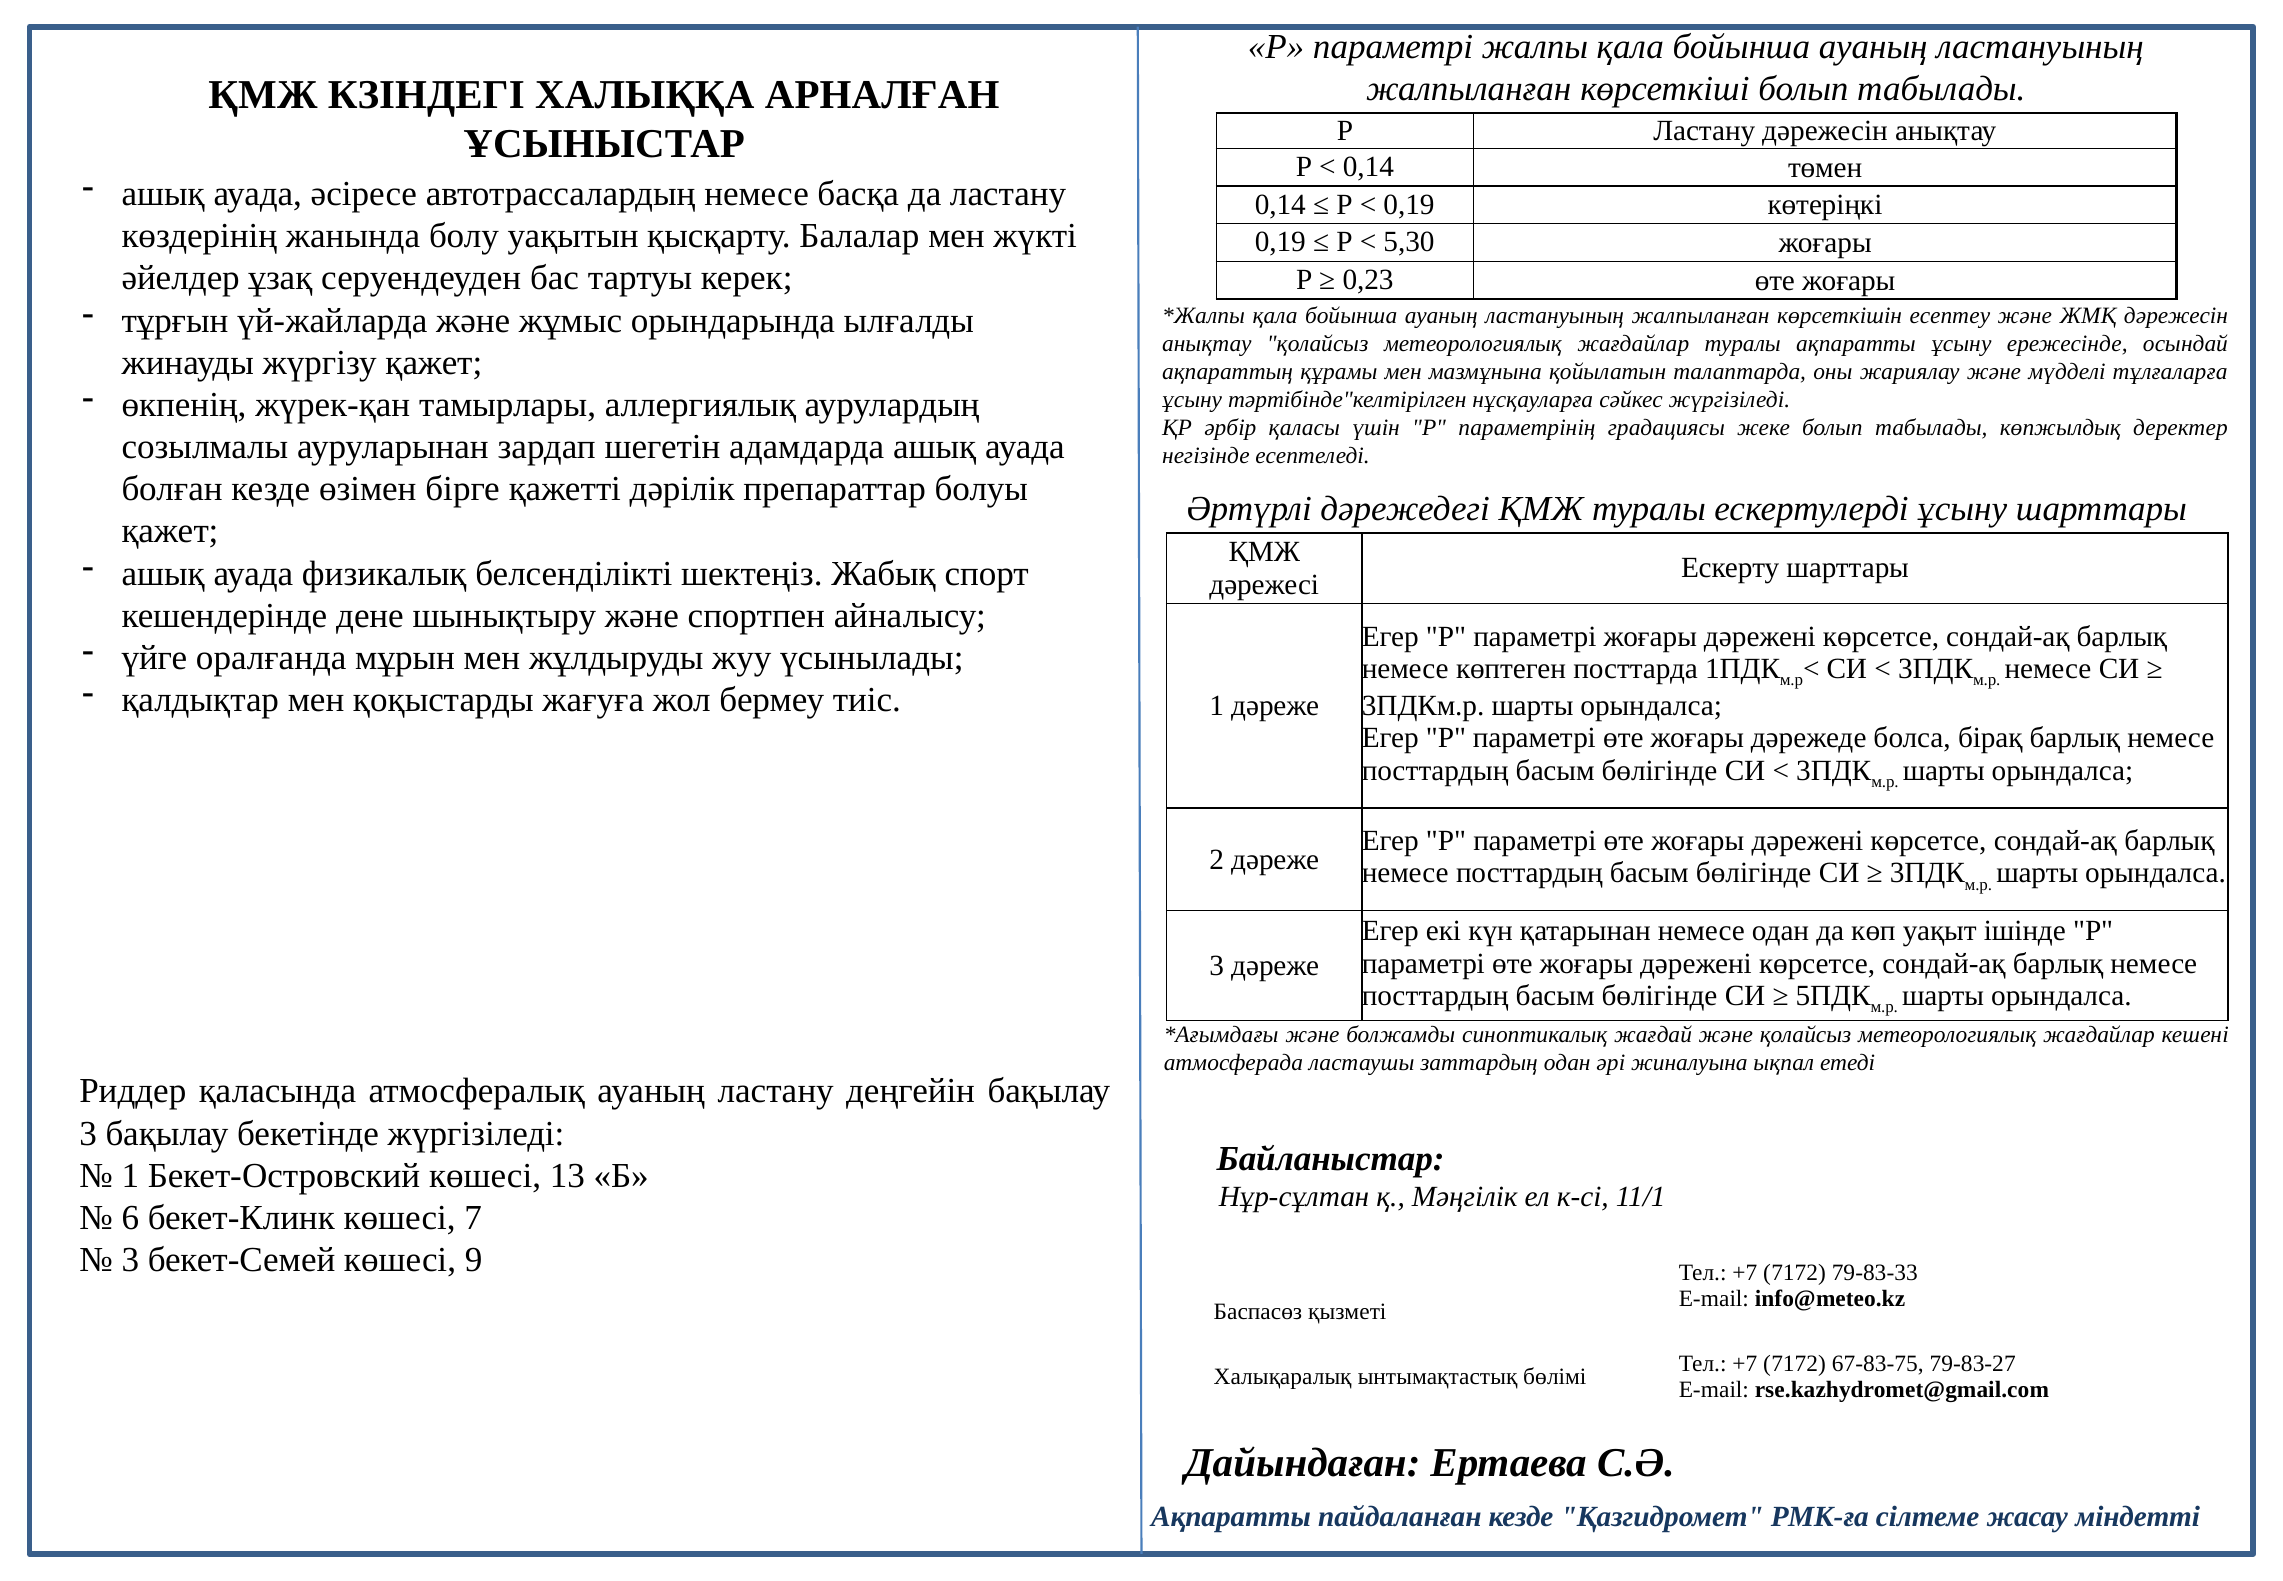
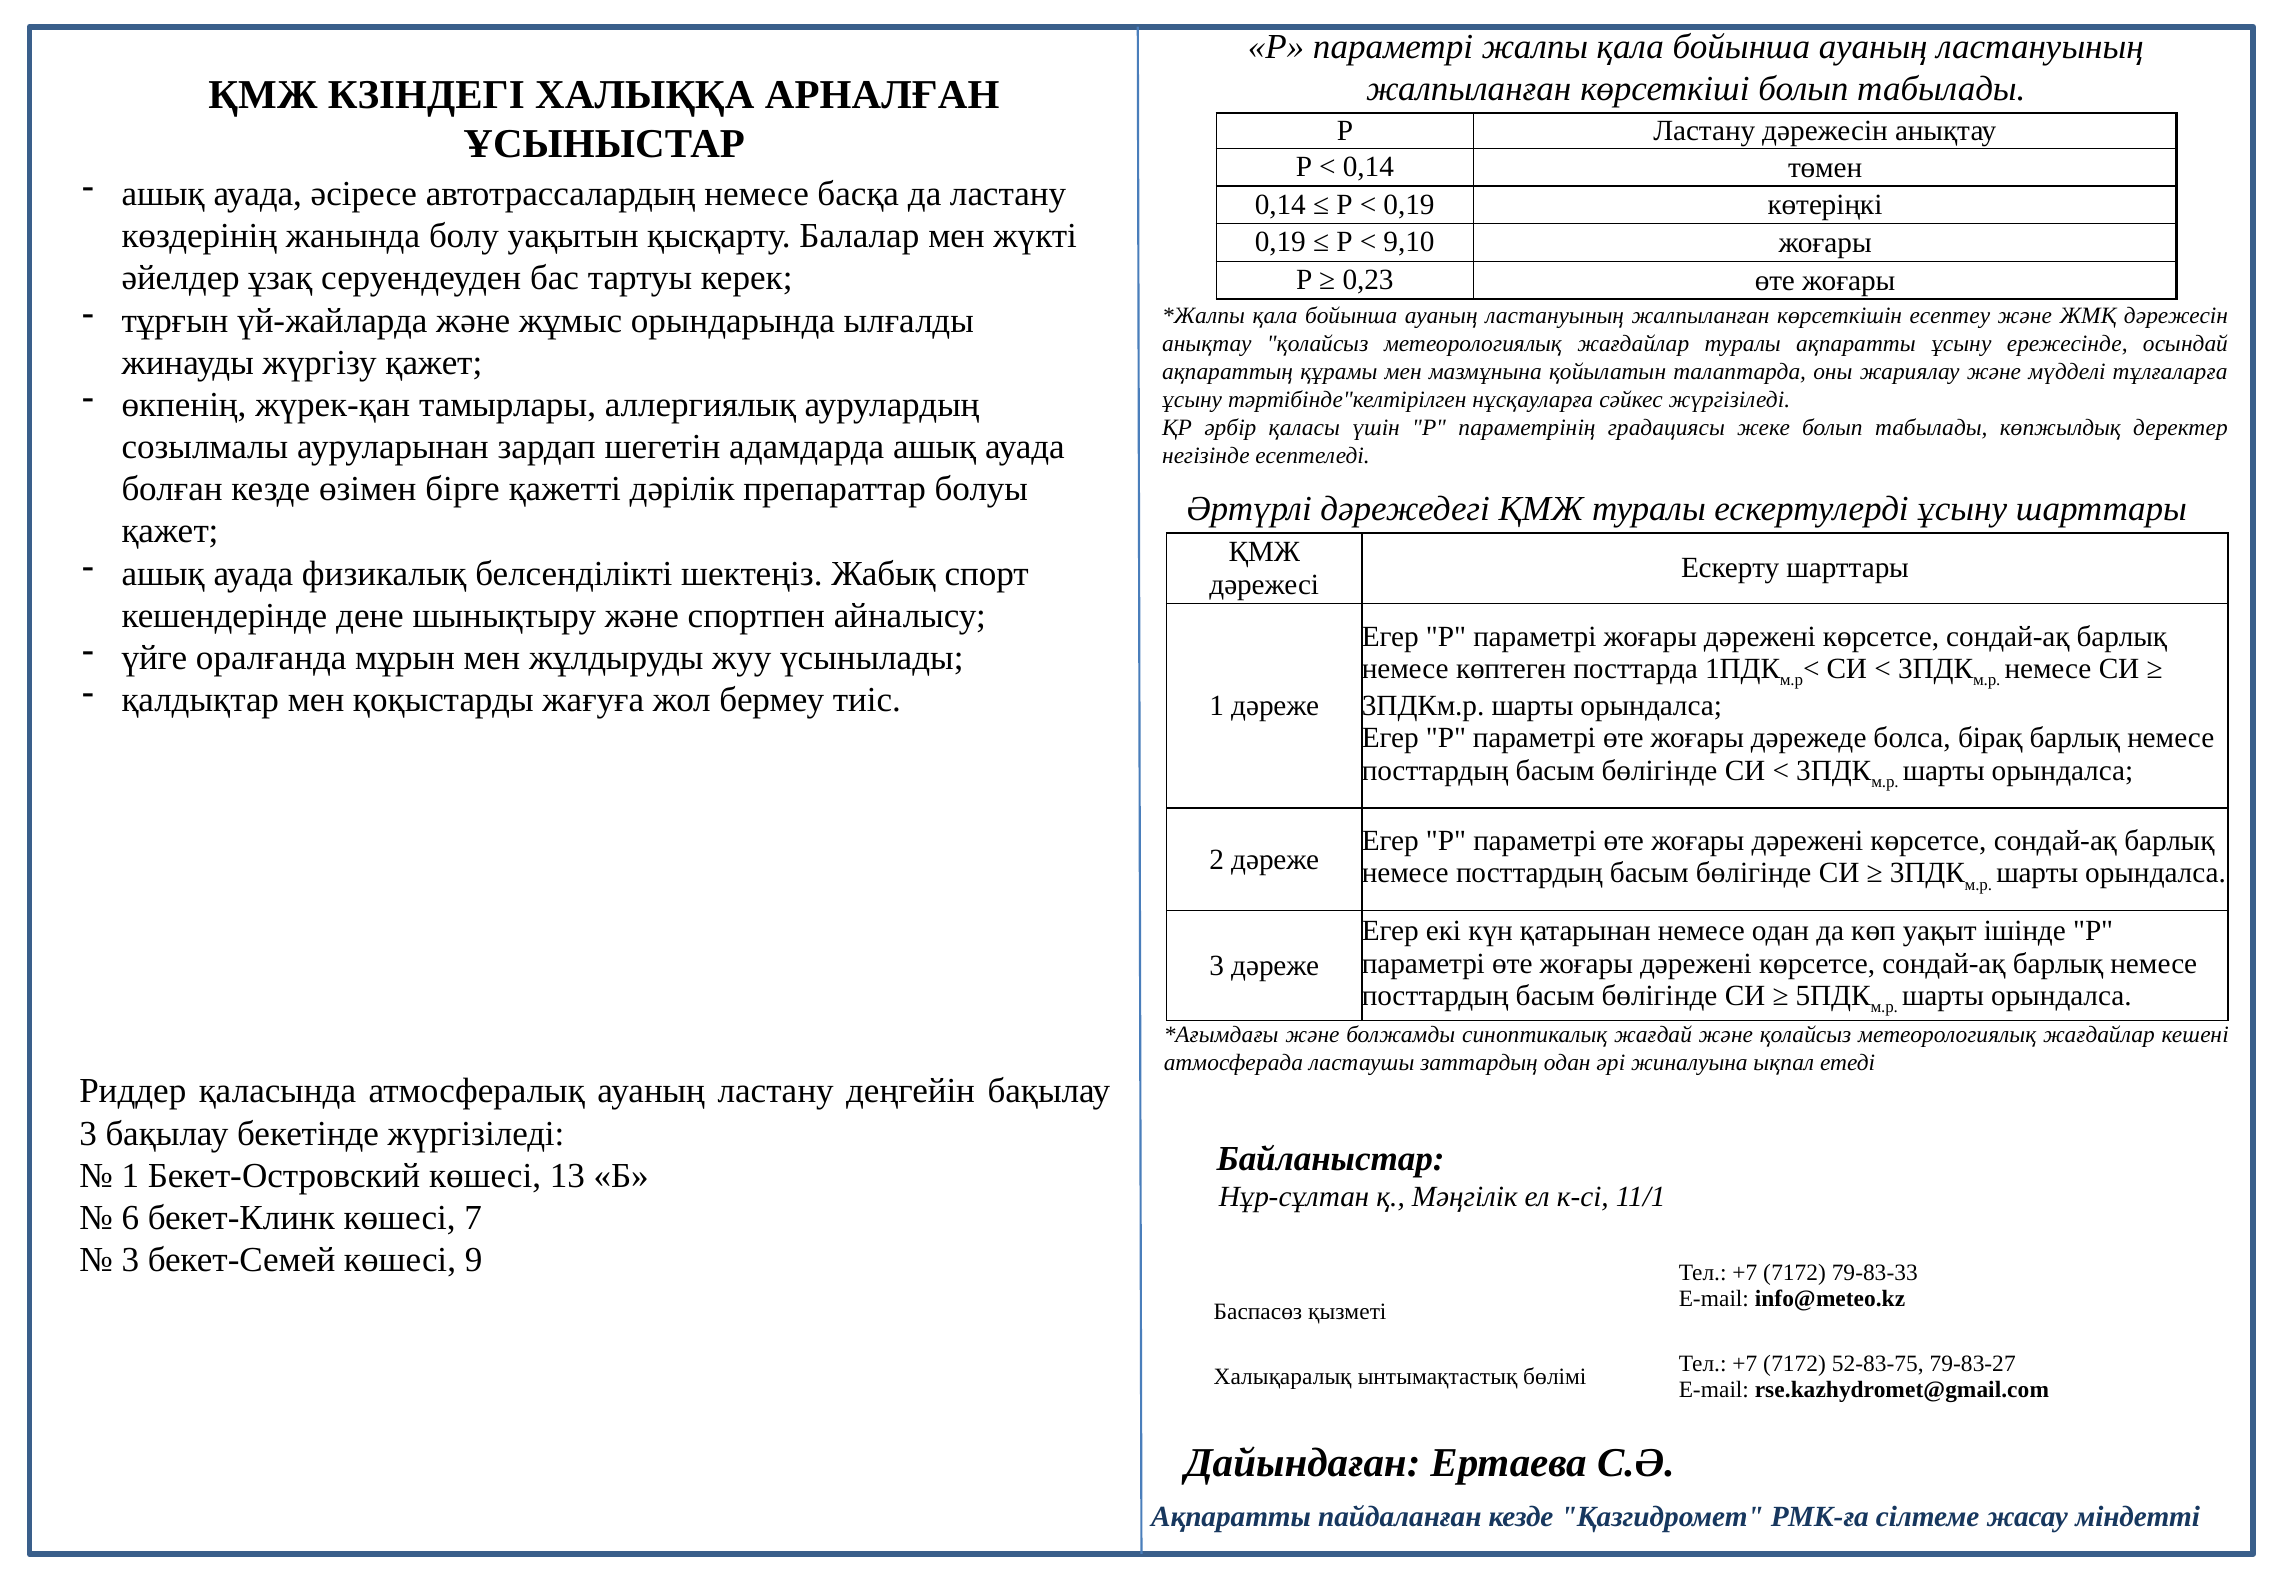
5,30: 5,30 -> 9,10
67-83-75: 67-83-75 -> 52-83-75
